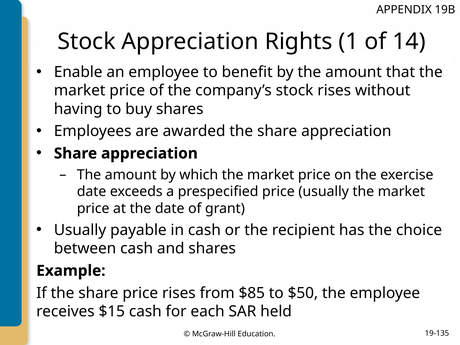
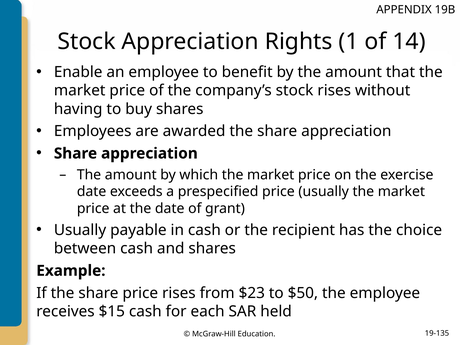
$85: $85 -> $23
